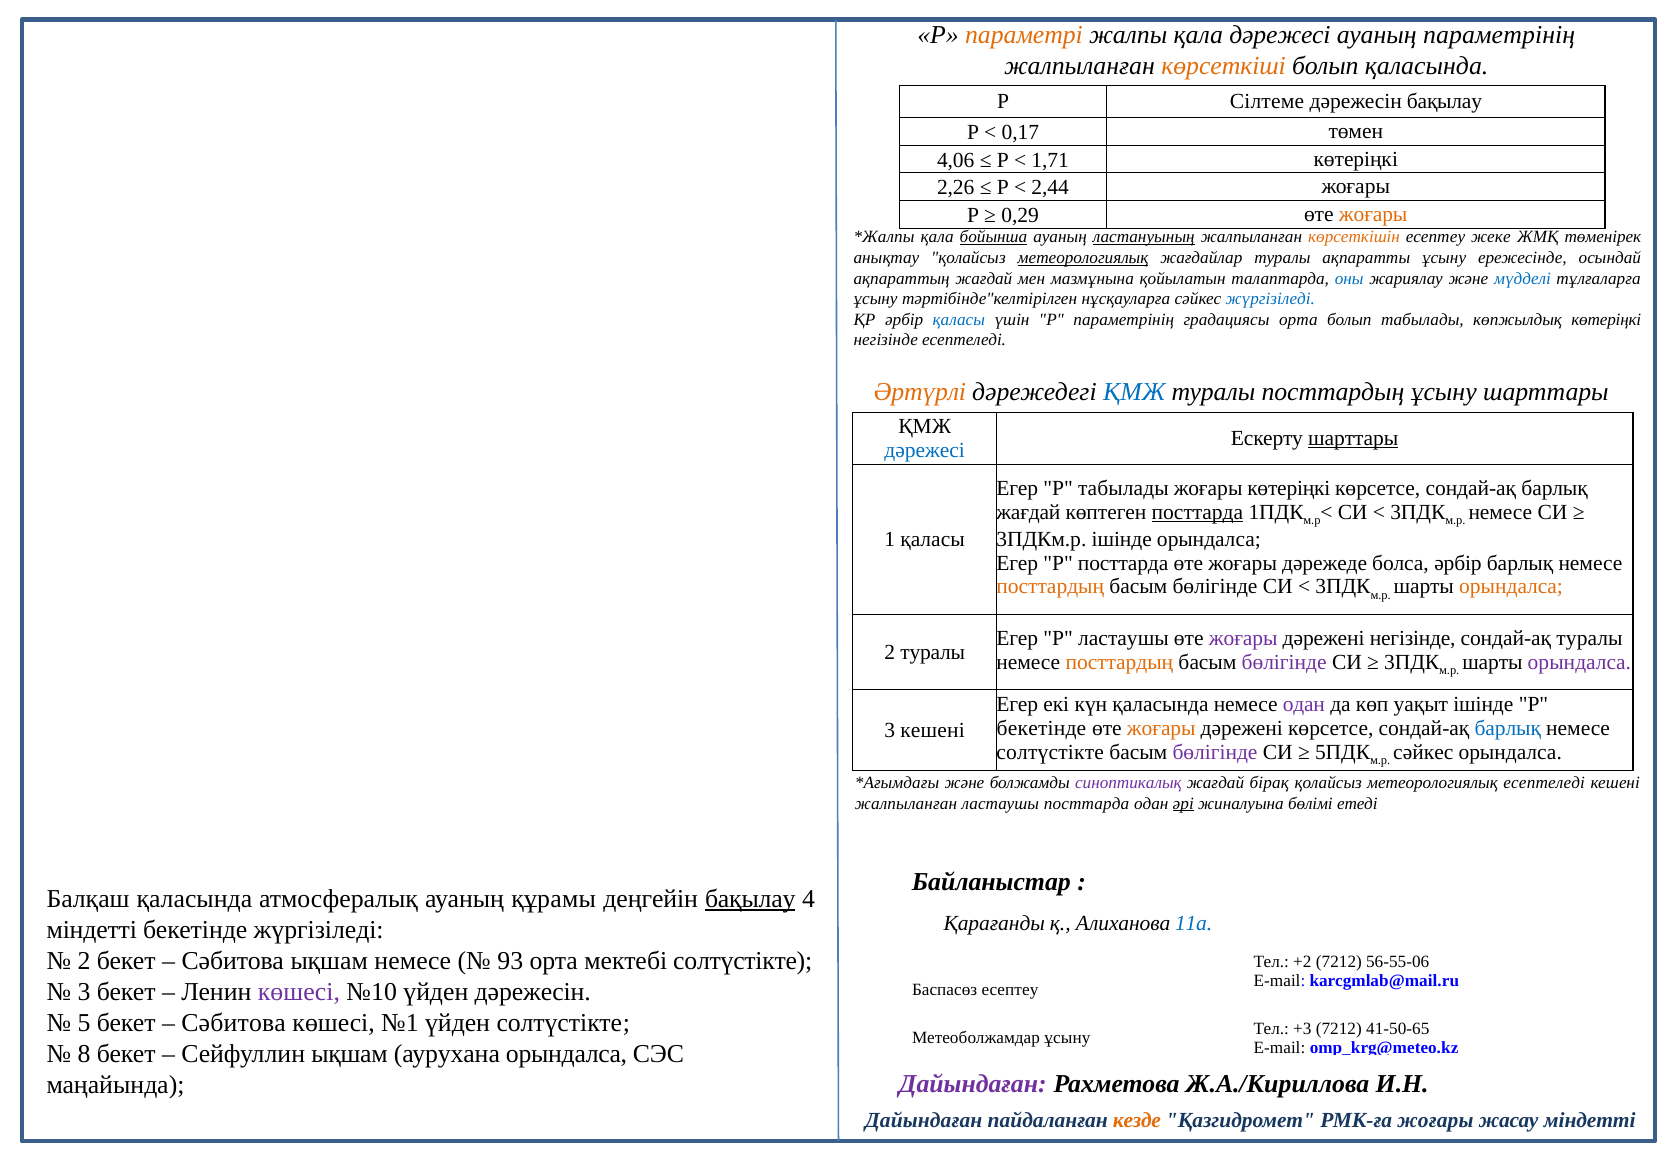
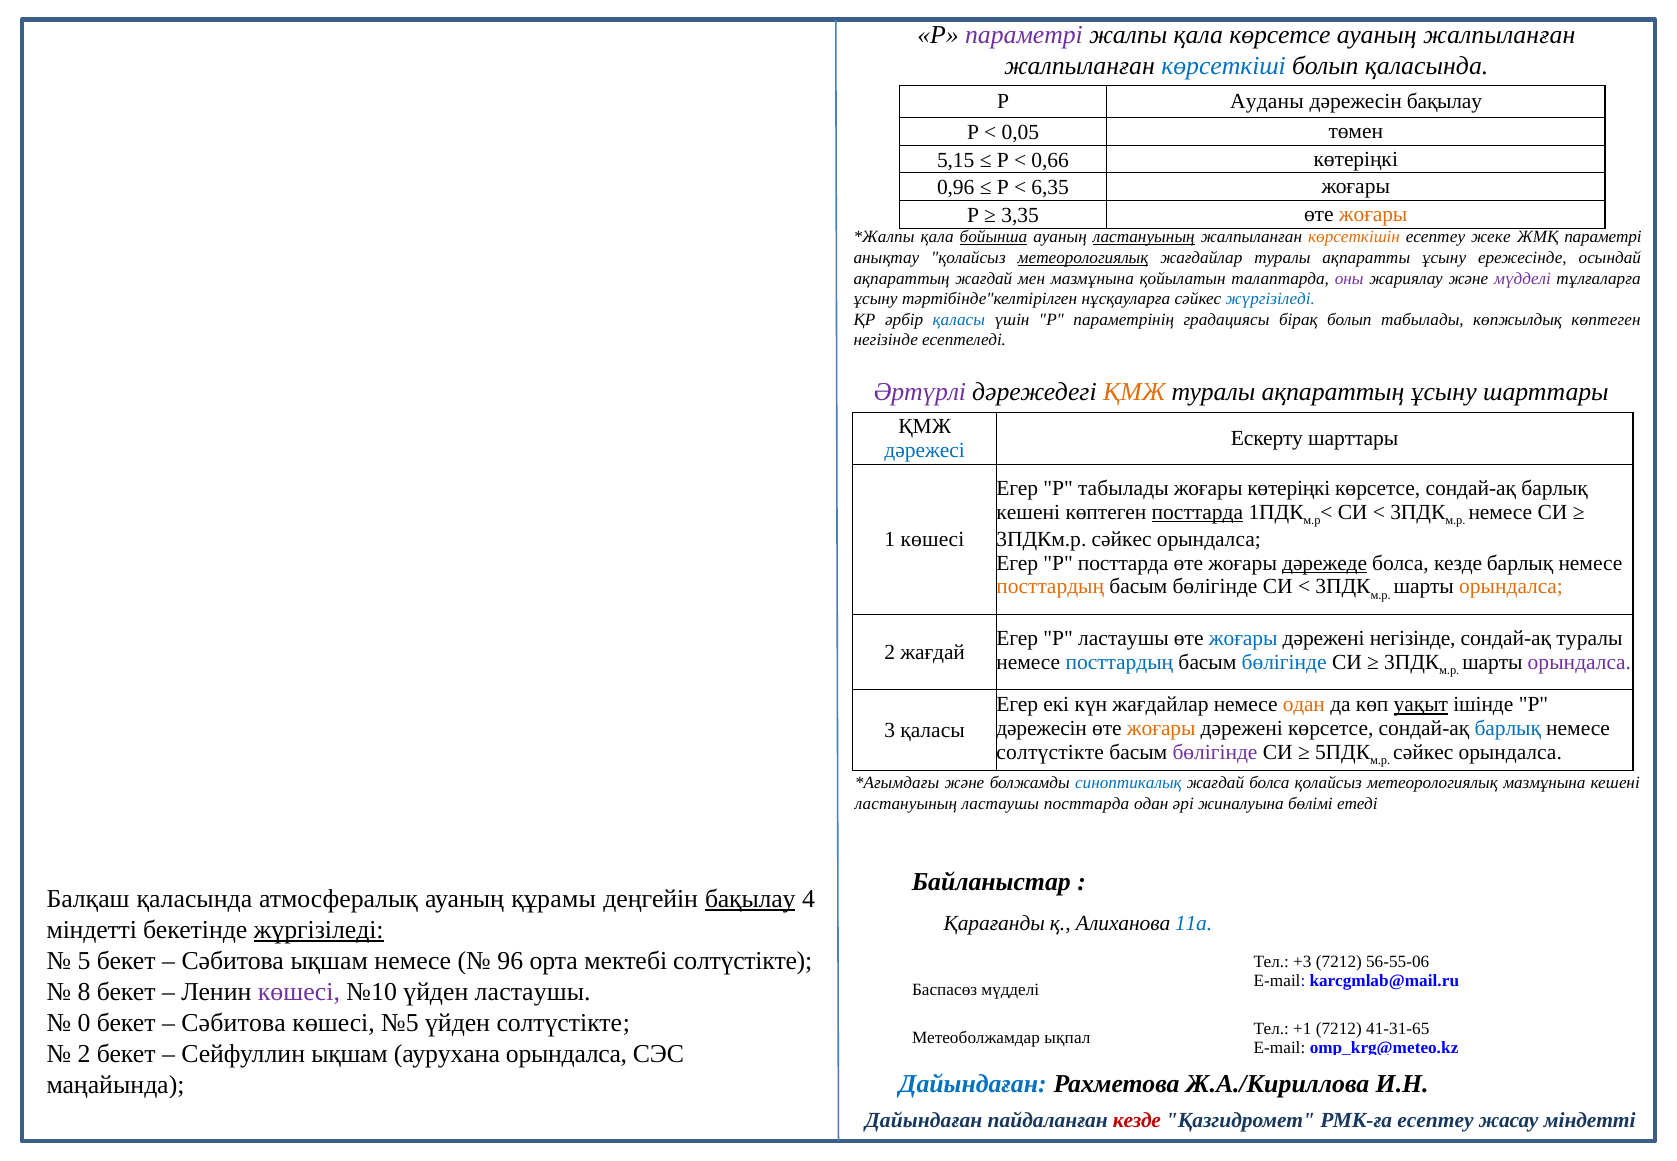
параметрі at (1024, 35) colour: orange -> purple
қала дәрежесі: дәрежесі -> көрсетсе
ауаның параметрінің: параметрінің -> жалпыланған
көрсеткіші colour: orange -> blue
Сілтеме: Сілтеме -> Ауданы
0,17: 0,17 -> 0,05
4,06: 4,06 -> 5,15
1,71: 1,71 -> 0,66
2,26: 2,26 -> 0,96
2,44: 2,44 -> 6,35
0,29: 0,29 -> 3,35
ЖМҚ төменірек: төменірек -> параметрі
оны colour: blue -> purple
мүдделі at (1522, 278) colour: blue -> purple
градациясы орта: орта -> бірақ
көпжылдық көтеріңкі: көтеріңкі -> көптеген
Әртүрлі colour: orange -> purple
ҚМЖ at (1134, 392) colour: blue -> orange
туралы посттардың: посттардың -> ақпараттың
шарттары at (1353, 438) underline: present -> none
жағдай at (1028, 512): жағдай -> кешені
1 қаласы: қаласы -> көшесі
3ПДКм.р ішінде: ішінде -> сәйкес
дәрежеде underline: none -> present
болса әрбір: әрбір -> кезде
жоғары at (1243, 638) colour: purple -> blue
2 туралы: туралы -> жағдай
посттардың at (1119, 662) colour: orange -> blue
бөлігінде at (1284, 662) colour: purple -> blue
күн қаласында: қаласында -> жағдайлар
одан at (1304, 705) colour: purple -> orange
уақыт underline: none -> present
бекетінде at (1041, 728): бекетінде -> дәрежесін
3 кешені: кешені -> қаласы
синоптикалық colour: purple -> blue
жағдай бірақ: бірақ -> болса
метеорологиялық есептеледі: есептеледі -> мазмұнына
жалпыланған at (906, 803): жалпыланған -> ластануының
әрі underline: present -> none
жүргізіледі at (319, 930) underline: none -> present
2 at (84, 961): 2 -> 5
93: 93 -> 96
+2: +2 -> +3
3 at (84, 992): 3 -> 8
үйден дәрежесін: дәрежесін -> ластаушы
Баспасөз есептеу: есептеу -> мүдделі
5: 5 -> 0
№1: №1 -> №5
+3: +3 -> +1
41-50-65: 41-50-65 -> 41-31-65
Метеоболжамдар ұсыну: ұсыну -> ықпал
8 at (84, 1054): 8 -> 2
Дайындаған at (973, 1084) colour: purple -> blue
кезде at (1137, 1120) colour: orange -> red
РМК-ға жоғары: жоғары -> есептеу
